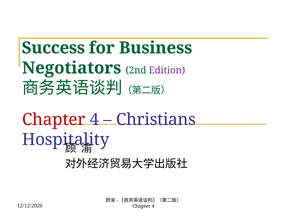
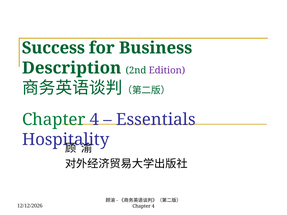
Negotiators: Negotiators -> Description
Chapter at (54, 120) colour: red -> green
Christians: Christians -> Essentials
